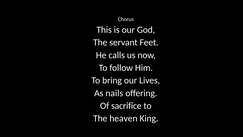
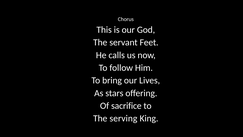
nails: nails -> stars
heaven: heaven -> serving
